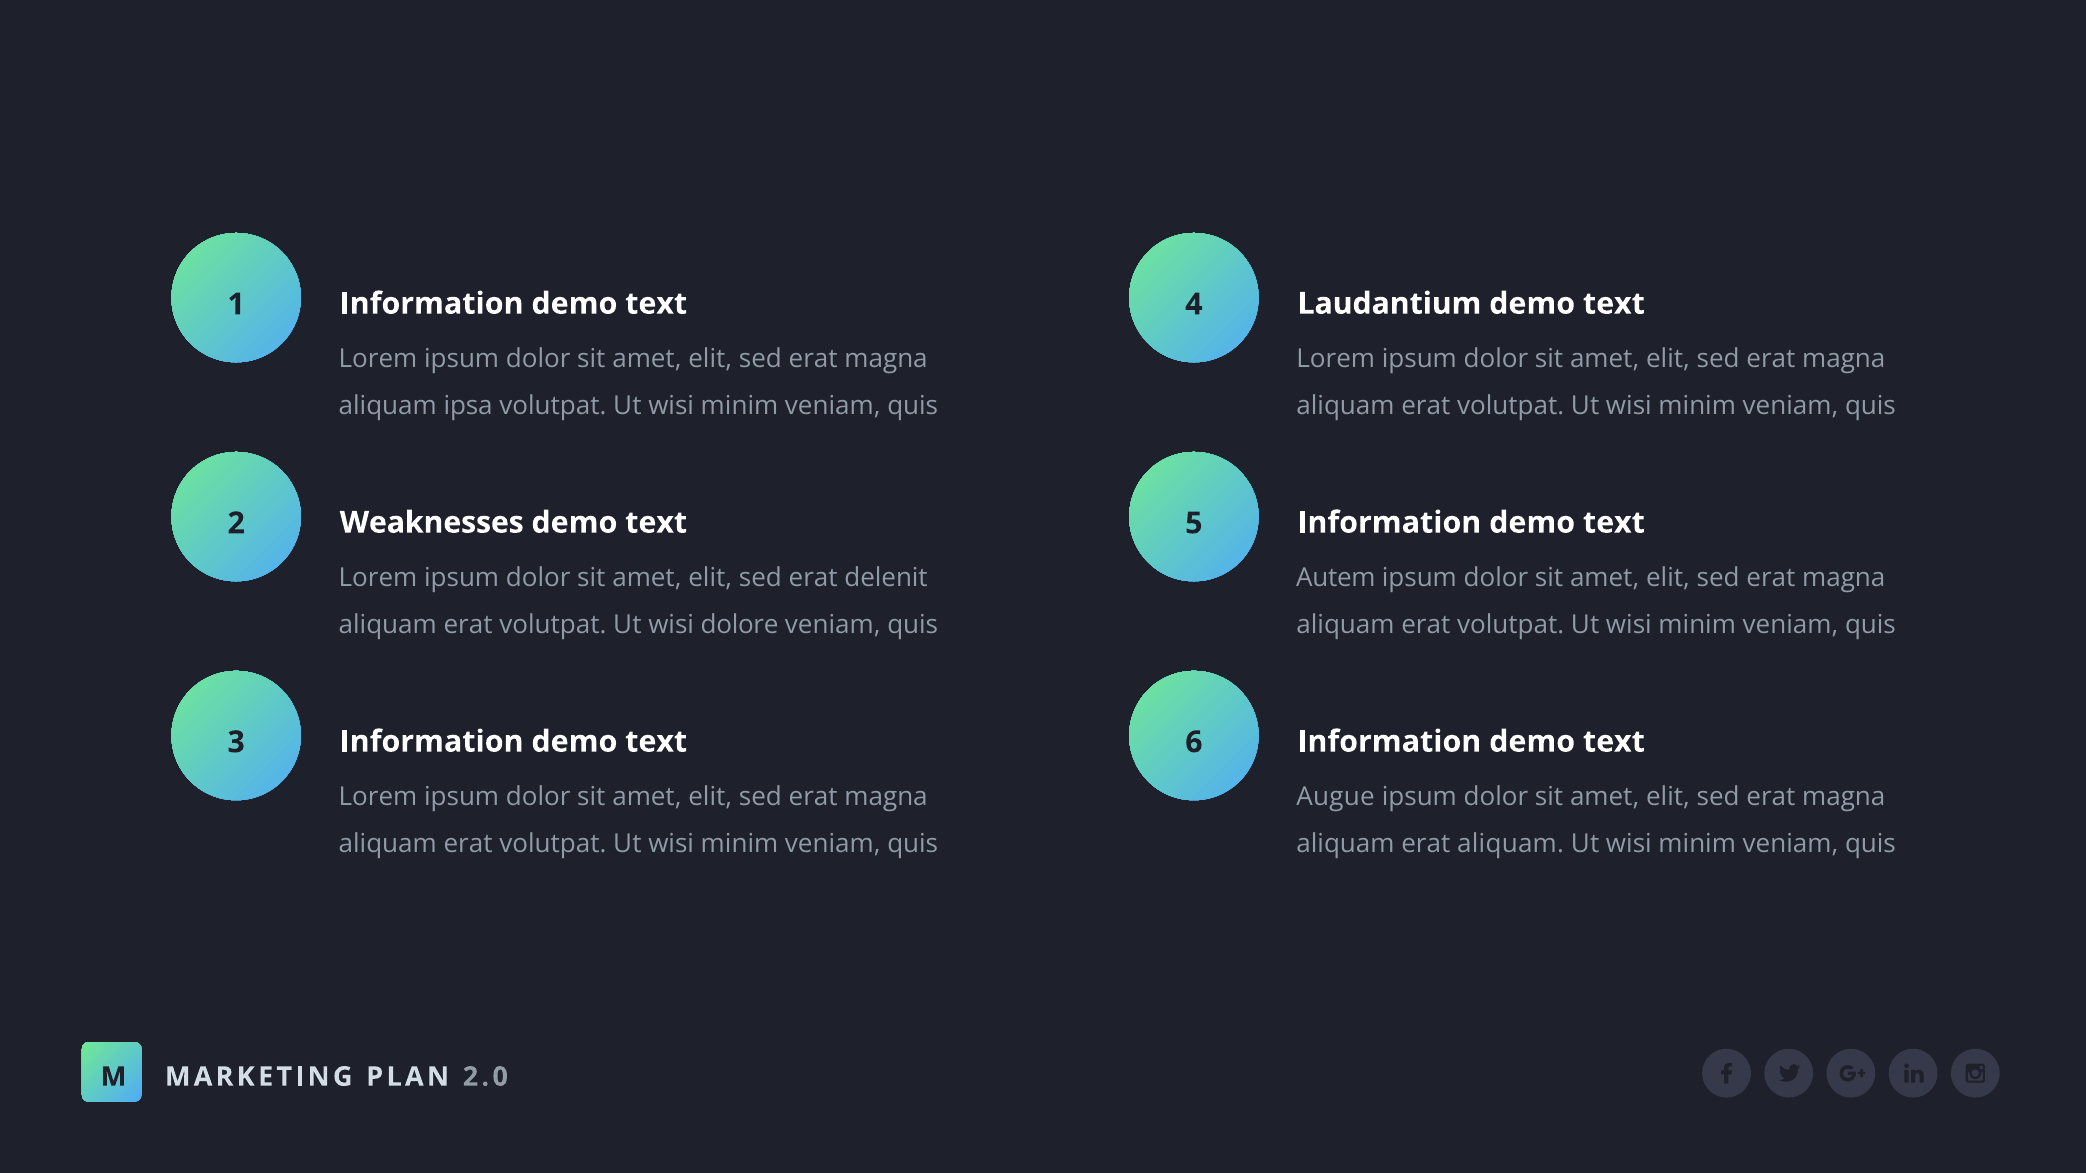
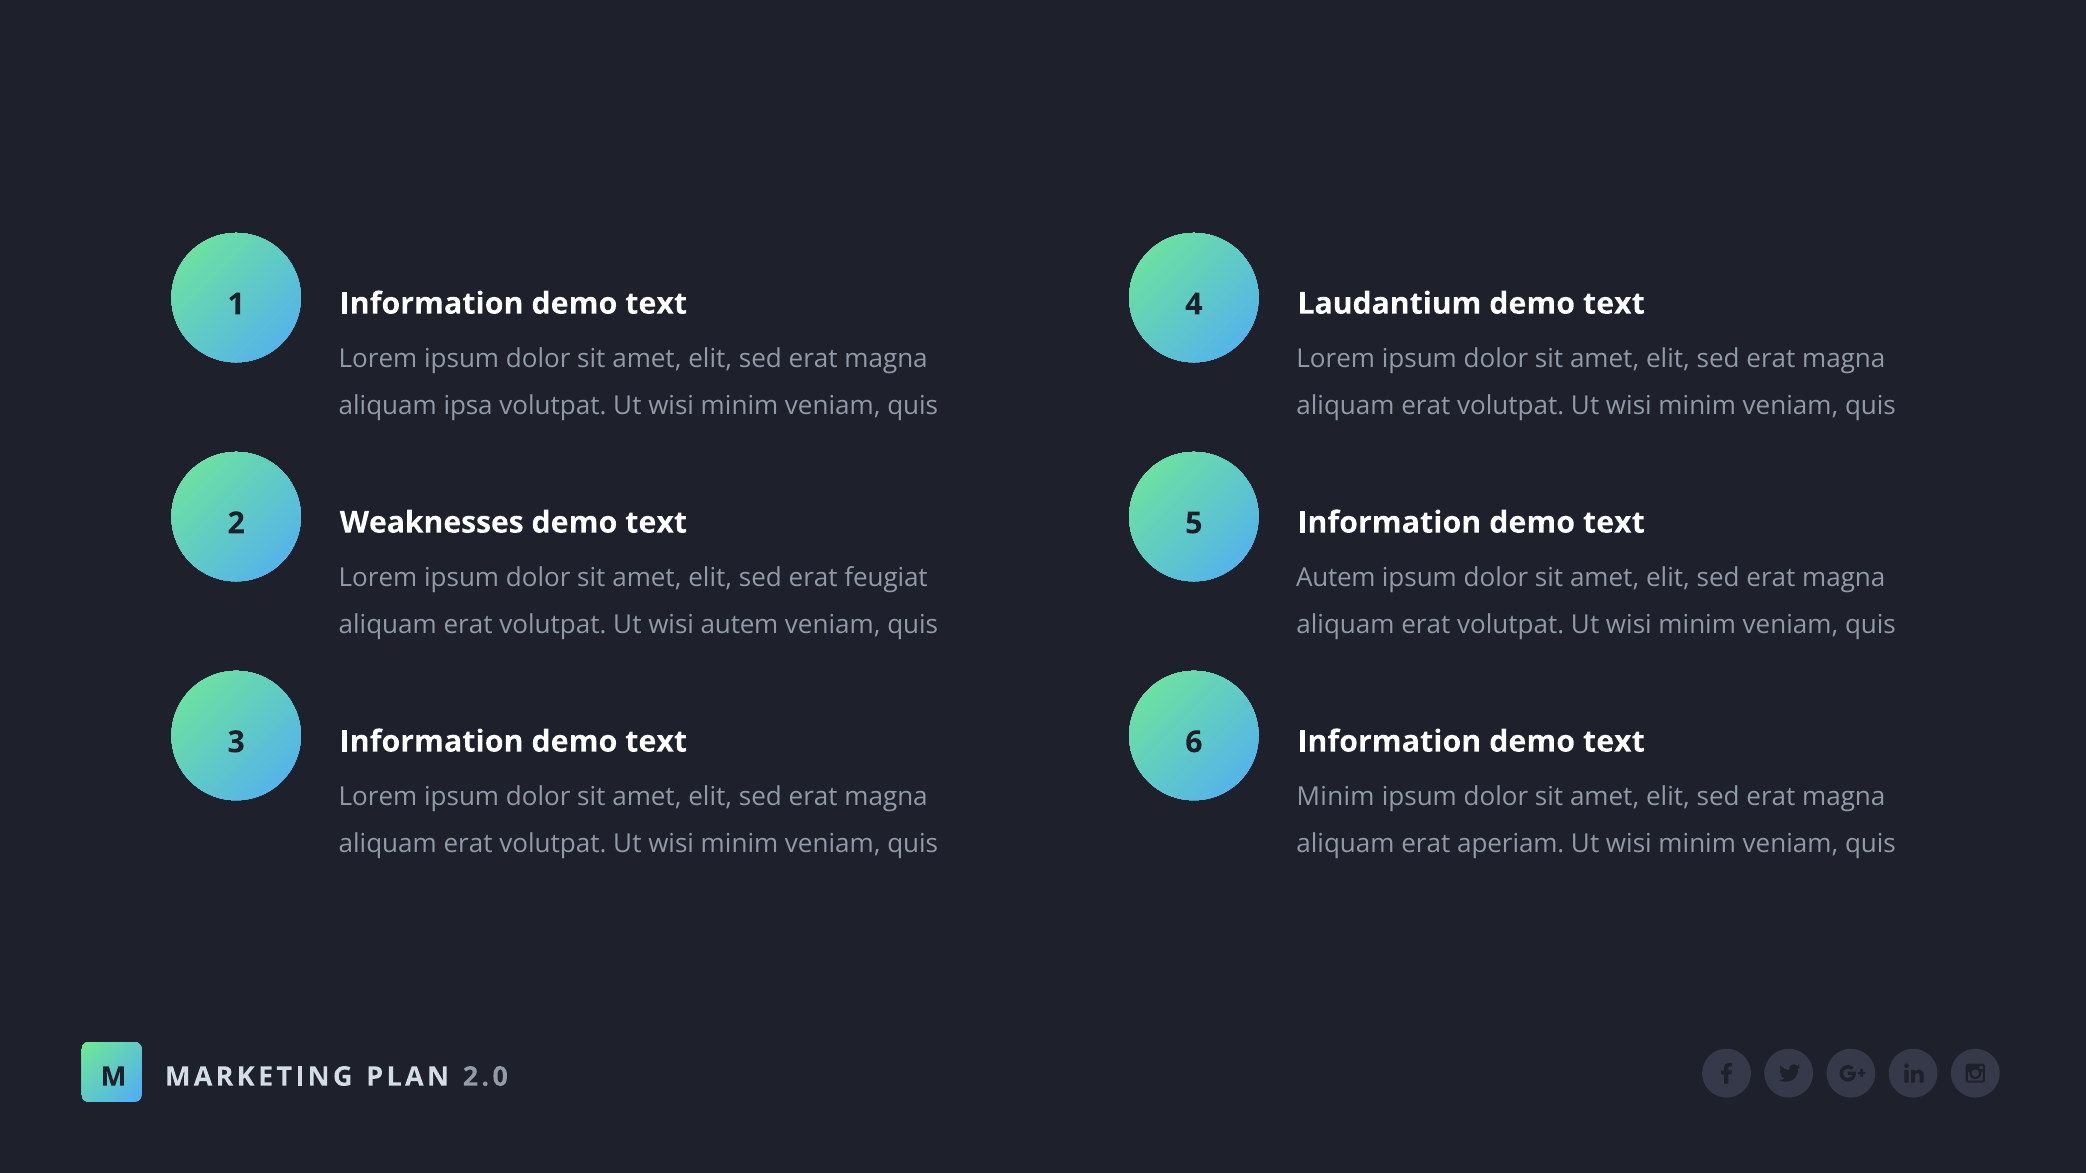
delenit: delenit -> feugiat
wisi dolore: dolore -> autem
Augue at (1336, 797): Augue -> Minim
erat aliquam: aliquam -> aperiam
